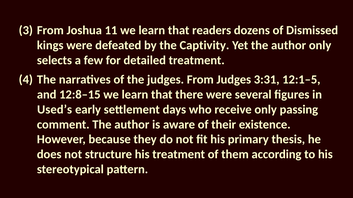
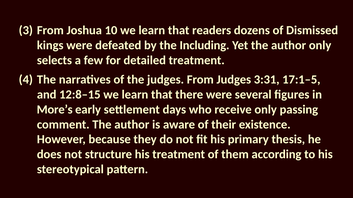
11: 11 -> 10
Captivity: Captivity -> Including
12:1–5: 12:1–5 -> 17:1–5
Used’s: Used’s -> More’s
